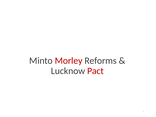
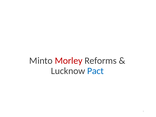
Pact colour: red -> blue
